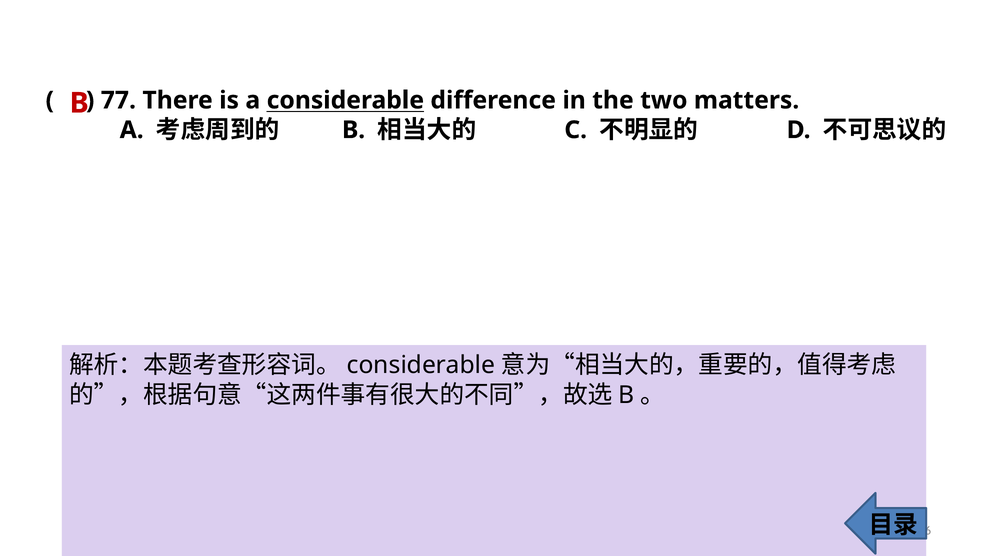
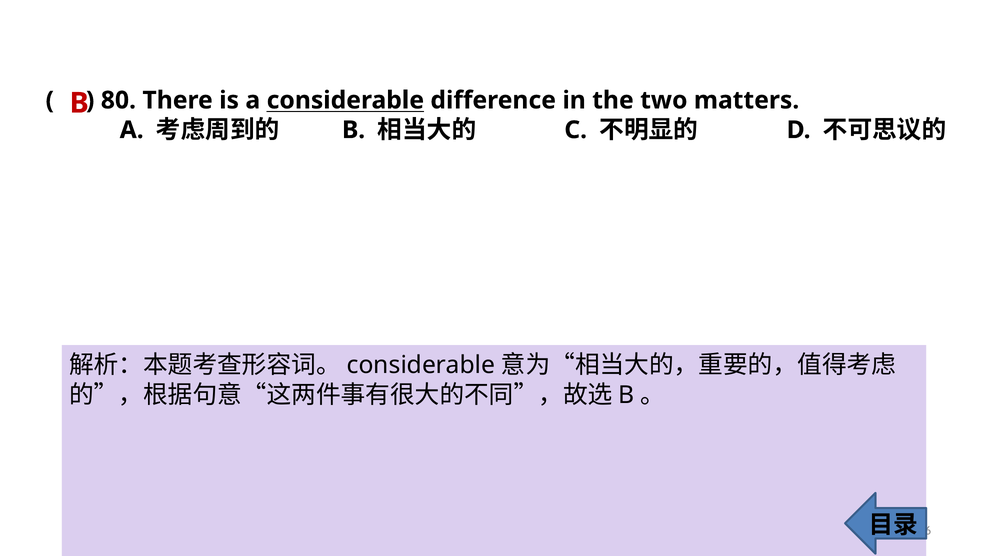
77: 77 -> 80
